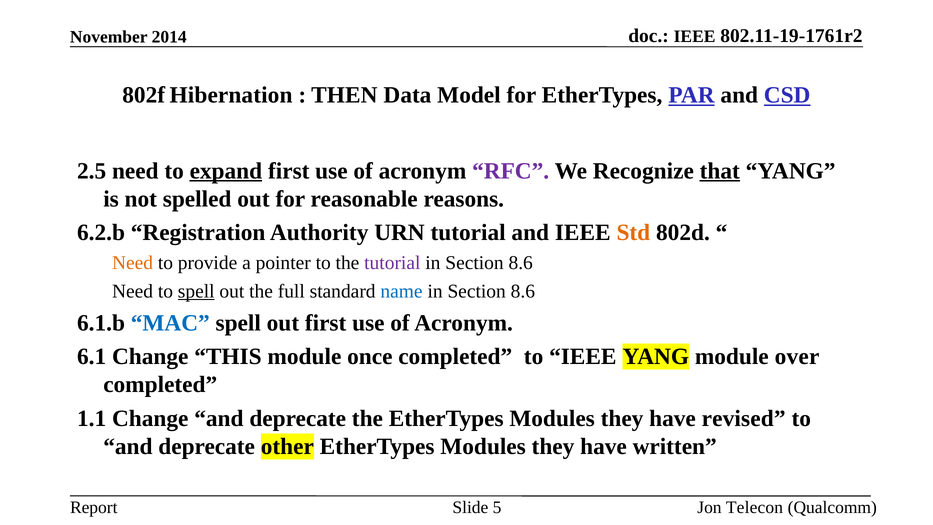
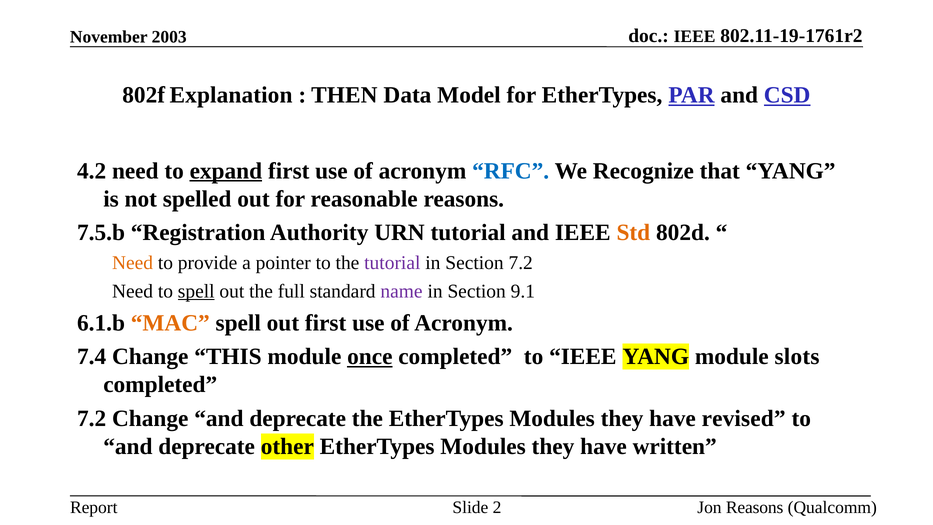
2014: 2014 -> 2003
Hibernation: Hibernation -> Explanation
2.5: 2.5 -> 4.2
RFC colour: purple -> blue
that underline: present -> none
6.2.b: 6.2.b -> 7.5.b
8.6 at (521, 263): 8.6 -> 7.2
name colour: blue -> purple
8.6 at (523, 291): 8.6 -> 9.1
MAC colour: blue -> orange
6.1: 6.1 -> 7.4
once underline: none -> present
over: over -> slots
1.1 at (92, 418): 1.1 -> 7.2
5: 5 -> 2
Jon Telecon: Telecon -> Reasons
